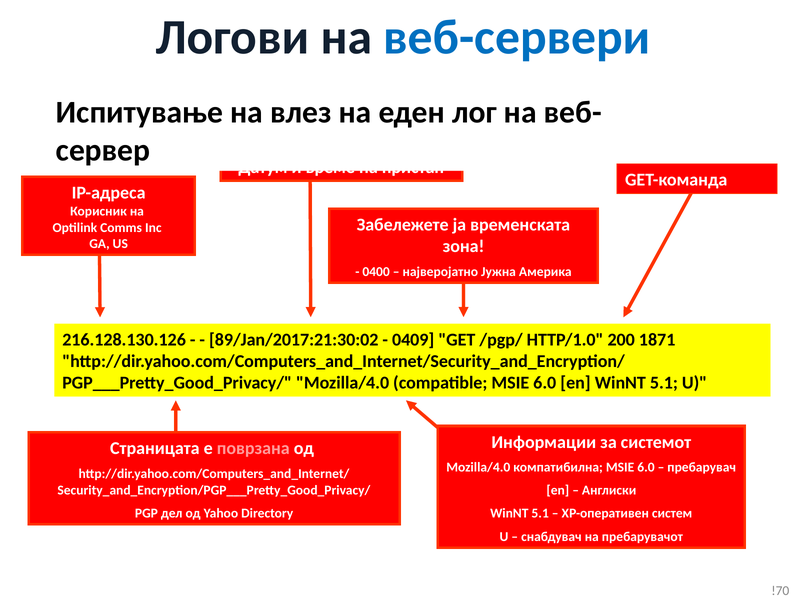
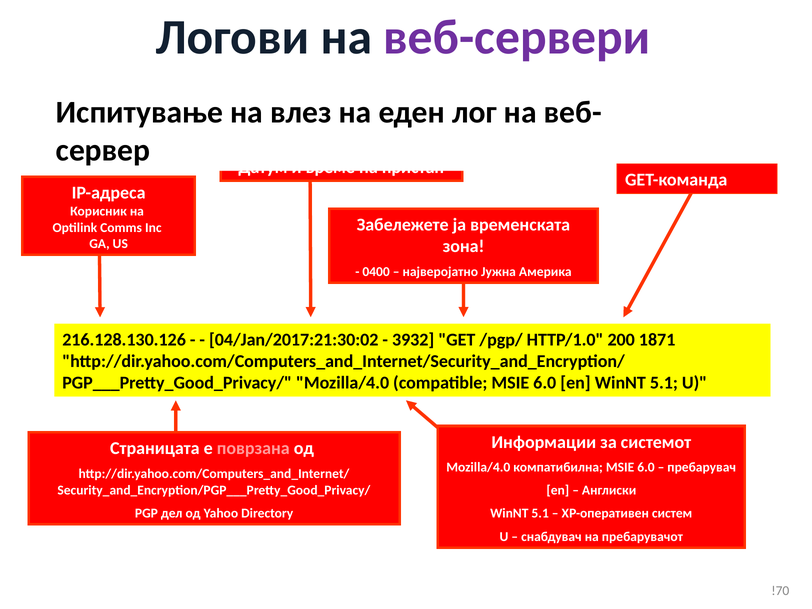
веб-сервери colour: blue -> purple
89/Jan/2017:21:30:02: 89/Jan/2017:21:30:02 -> 04/Jan/2017:21:30:02
0409: 0409 -> 3932
